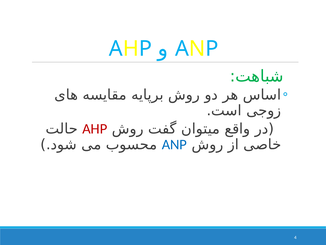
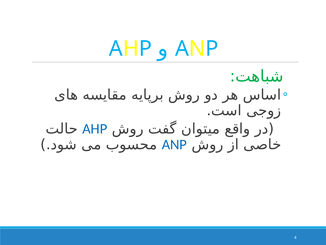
AHP at (95, 129) colour: red -> blue
